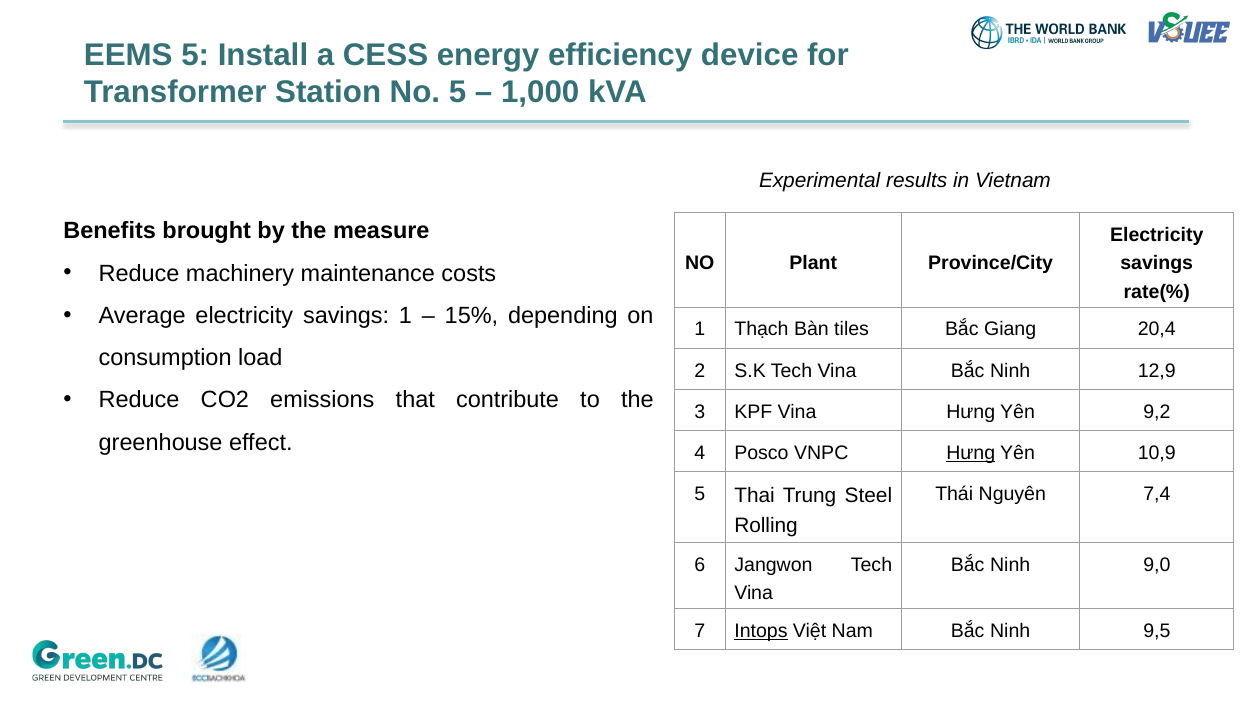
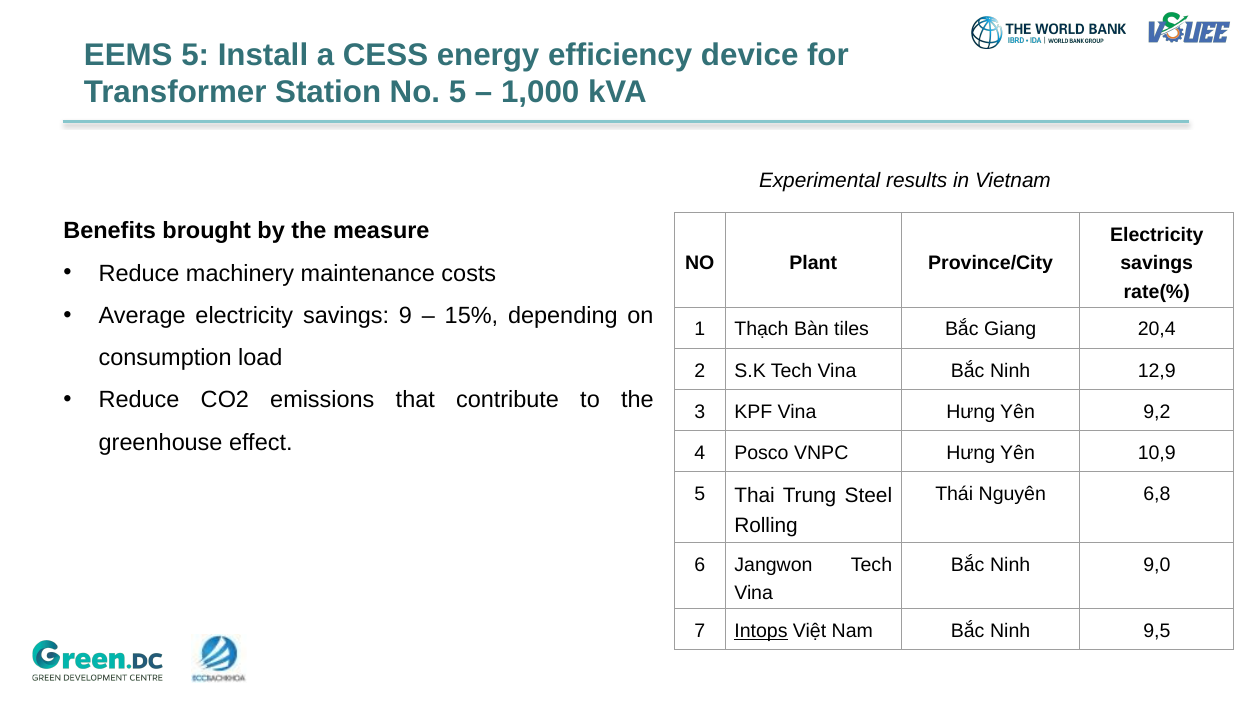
savings 1: 1 -> 9
Hưng at (971, 453) underline: present -> none
7,4: 7,4 -> 6,8
